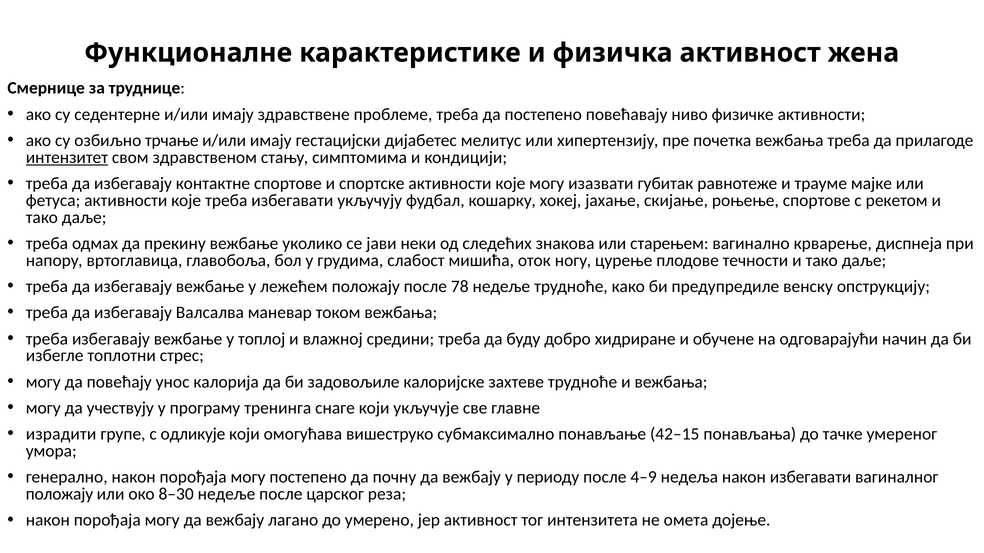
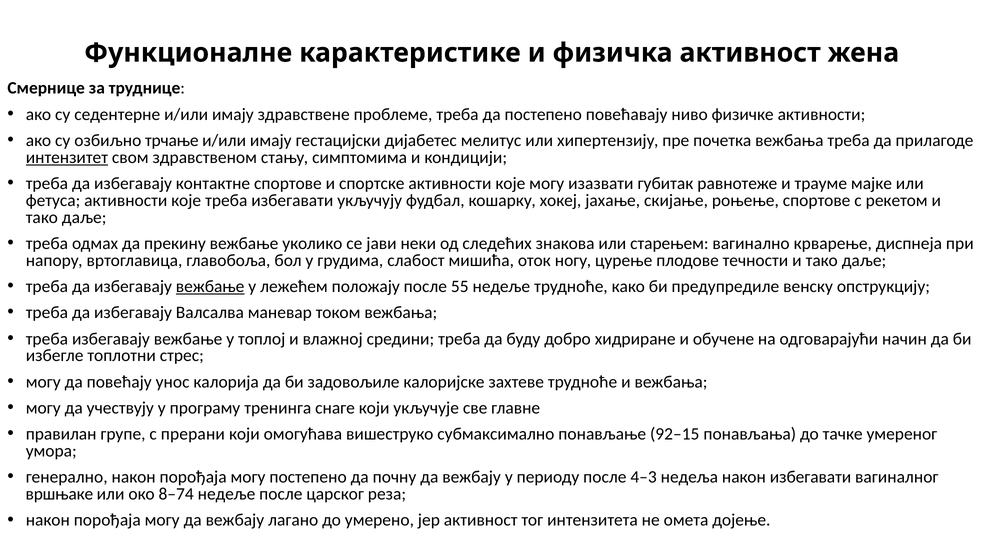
вежбање at (210, 287) underline: none -> present
78: 78 -> 55
израдити: израдити -> правилан
одликује: одликује -> прерани
42–15: 42–15 -> 92–15
4–9: 4–9 -> 4–3
положају at (59, 494): положају -> вршњаке
8–30: 8–30 -> 8–74
